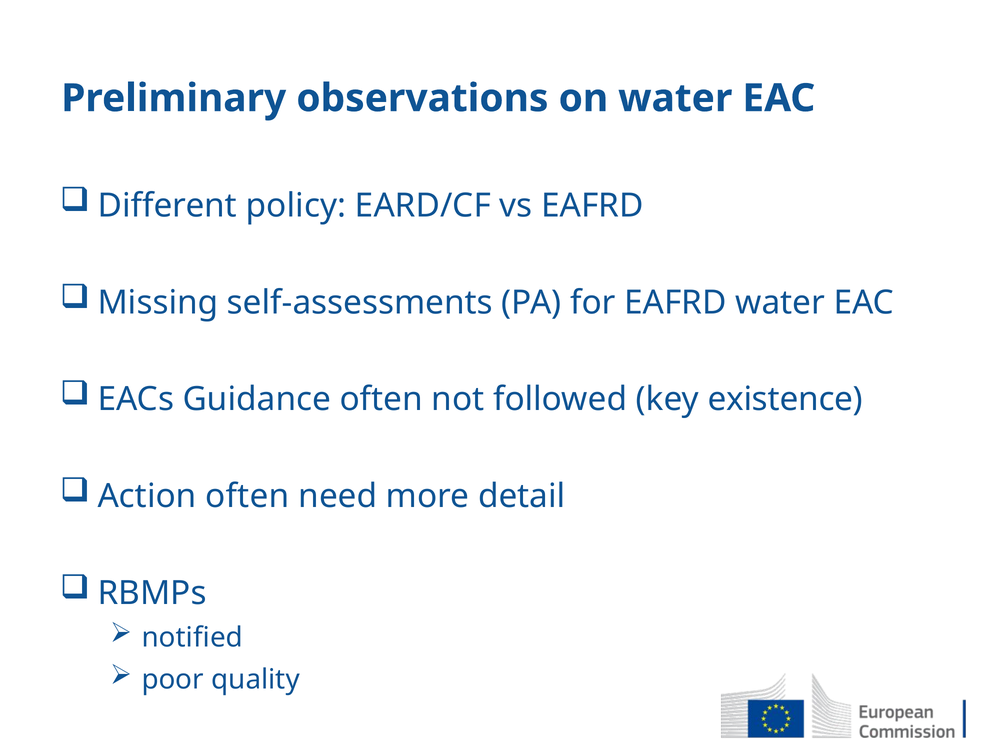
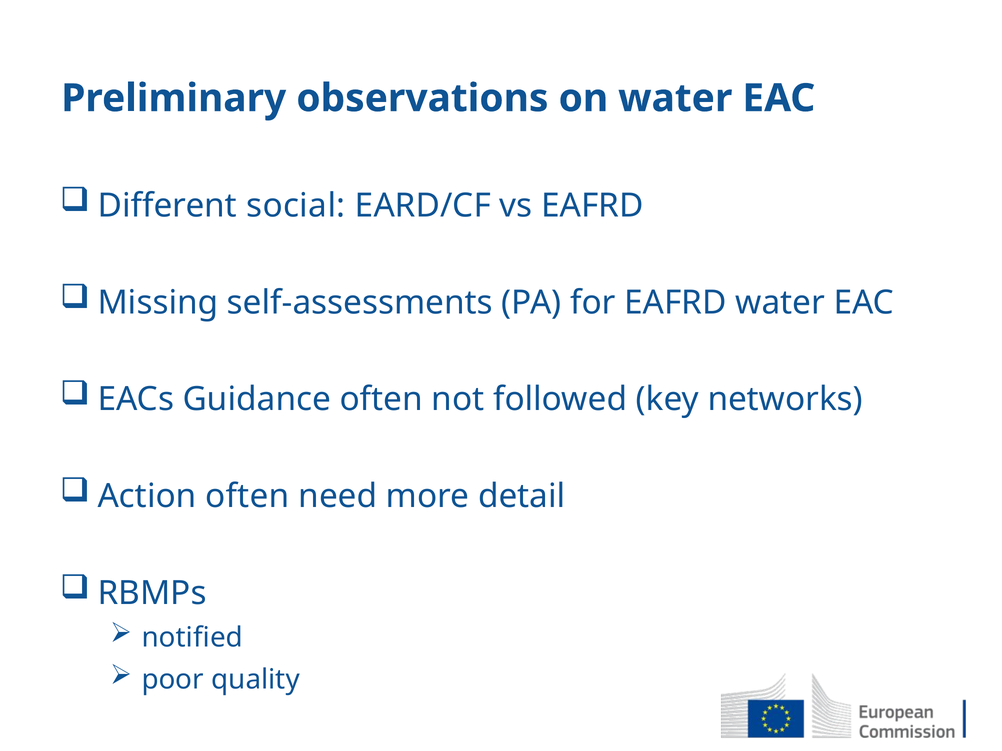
policy: policy -> social
existence: existence -> networks
